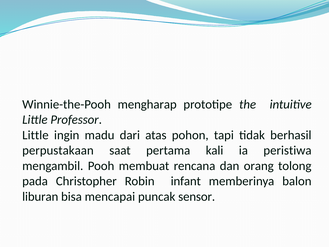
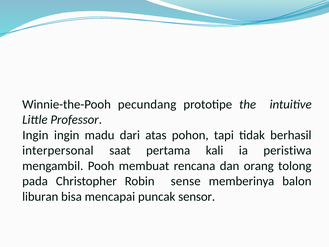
mengharap: mengharap -> pecundang
Little at (35, 135): Little -> Ingin
perpustakaan: perpustakaan -> interpersonal
infant: infant -> sense
